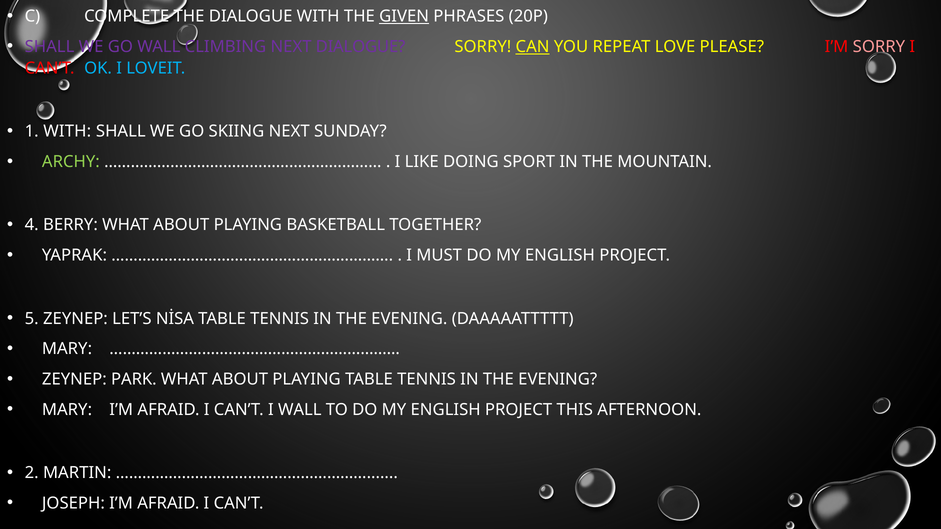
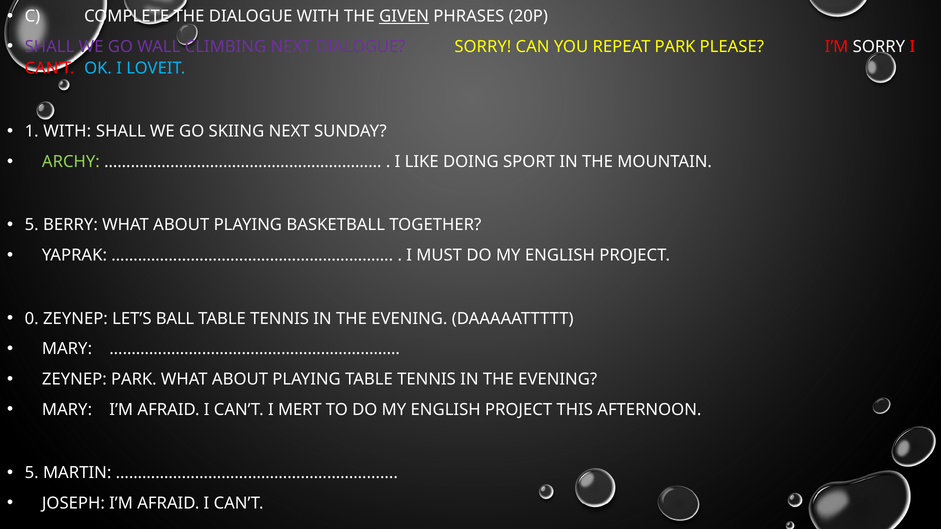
CAN underline: present -> none
REPEAT LOVE: LOVE -> PARK
SORRY at (879, 47) colour: pink -> white
4 at (32, 225): 4 -> 5
5: 5 -> 0
NİSA: NİSA -> BALL
I WALL: WALL -> MERT
2 at (32, 473): 2 -> 5
